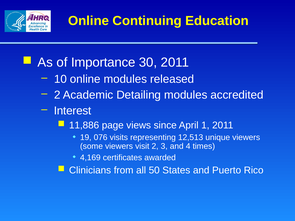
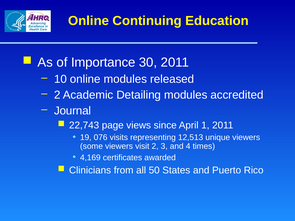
Interest: Interest -> Journal
11,886: 11,886 -> 22,743
